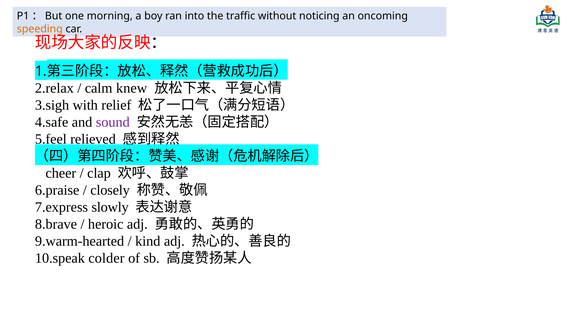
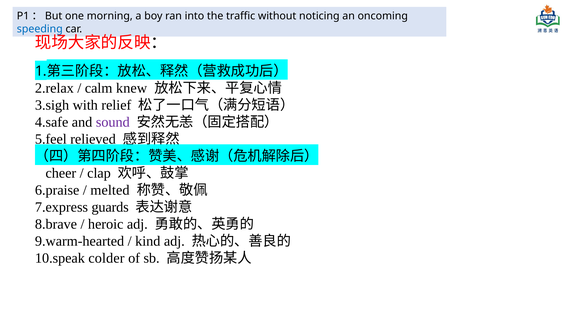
speeding colour: orange -> blue
closely: closely -> melted
slowly: slowly -> guards
